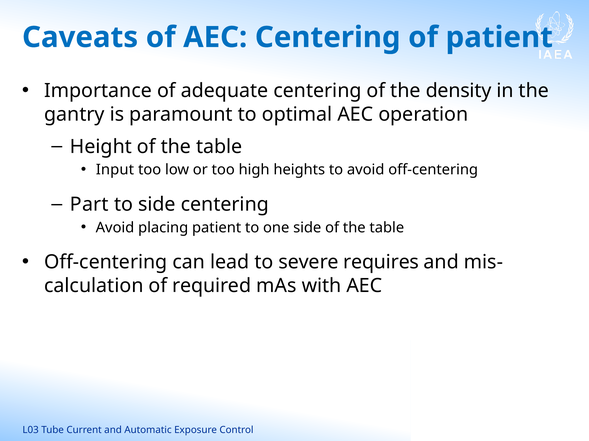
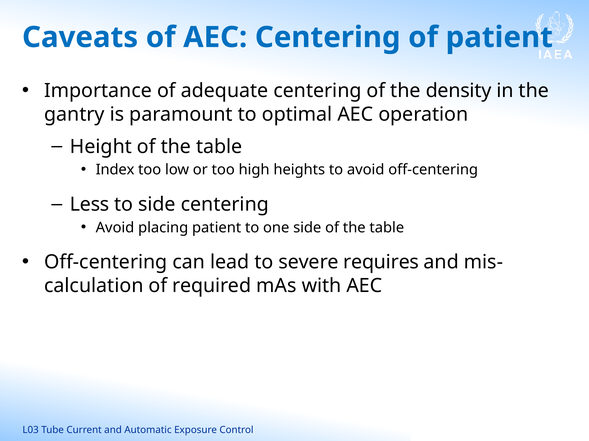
Input: Input -> Index
Part: Part -> Less
